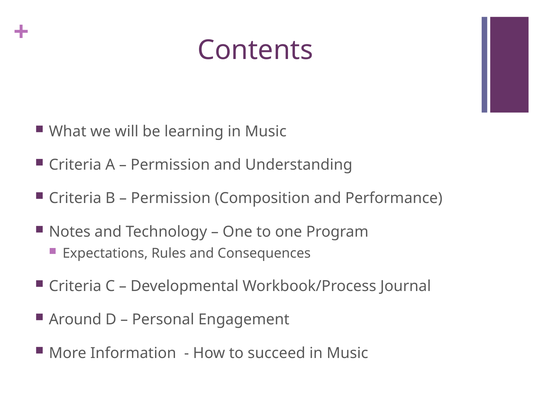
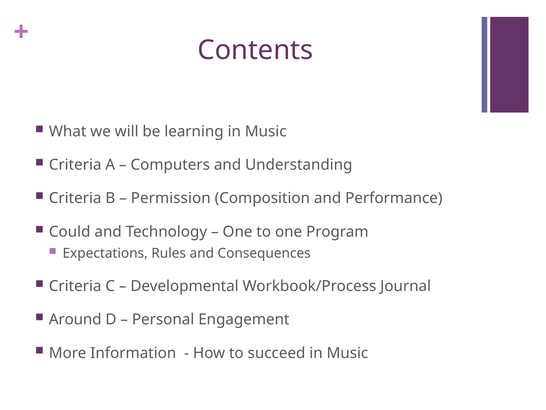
Permission at (170, 165): Permission -> Computers
Notes: Notes -> Could
